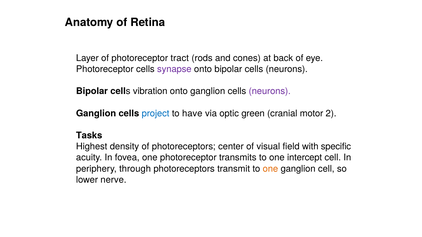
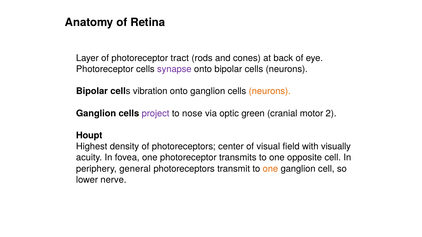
neurons at (270, 91) colour: purple -> orange
project colour: blue -> purple
have: have -> nose
Tasks: Tasks -> Houpt
specific: specific -> visually
intercept: intercept -> opposite
through: through -> general
